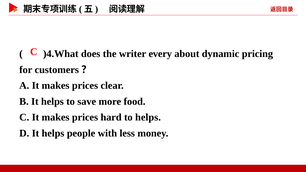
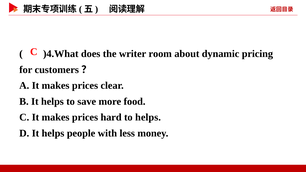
every: every -> room
